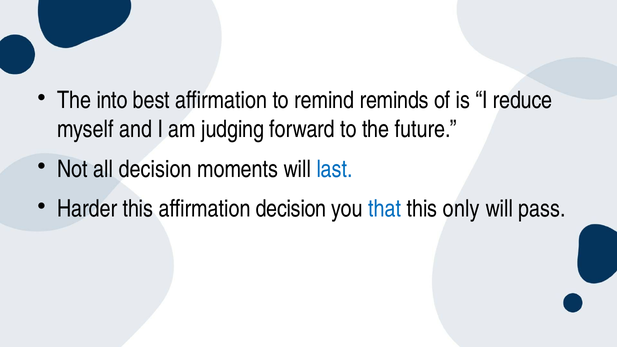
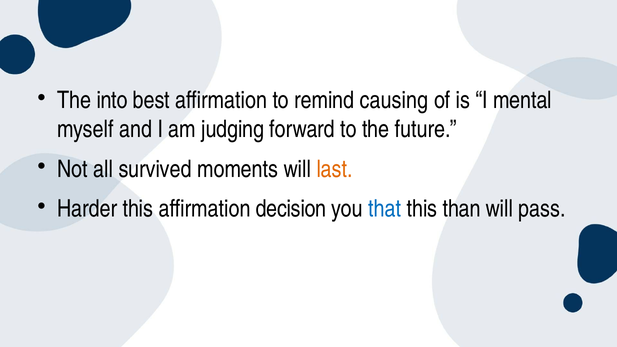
reminds: reminds -> causing
reduce: reduce -> mental
all decision: decision -> survived
last colour: blue -> orange
only: only -> than
